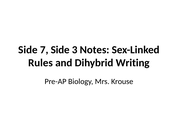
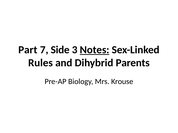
Side at (28, 50): Side -> Part
Notes underline: none -> present
Writing: Writing -> Parents
